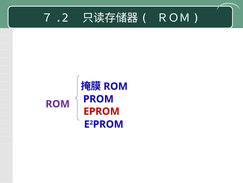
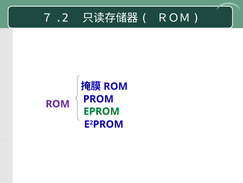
EPROM colour: red -> green
